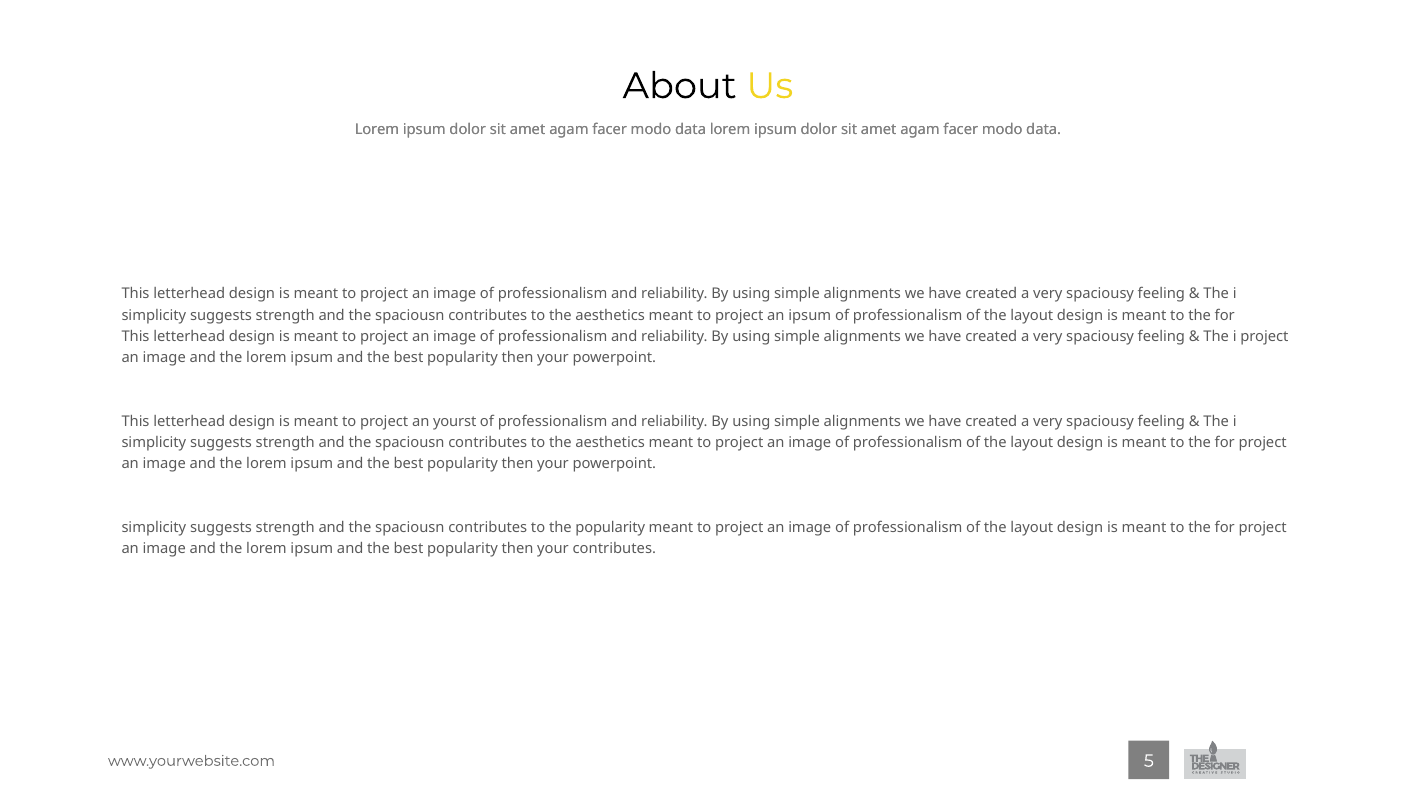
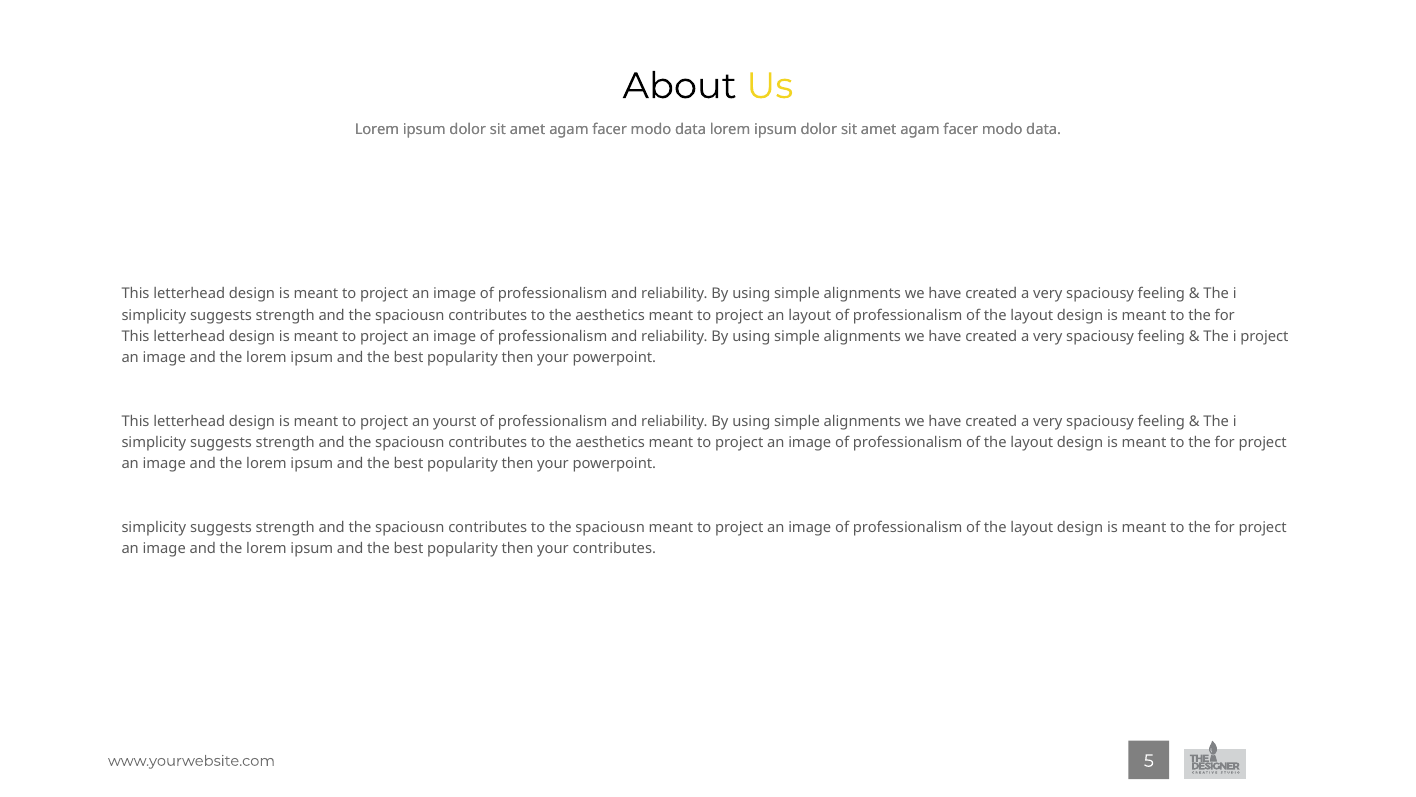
an ipsum: ipsum -> layout
to the popularity: popularity -> spaciousn
